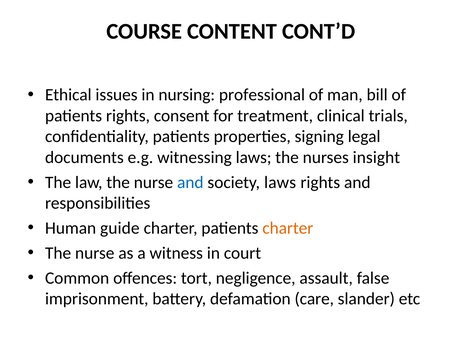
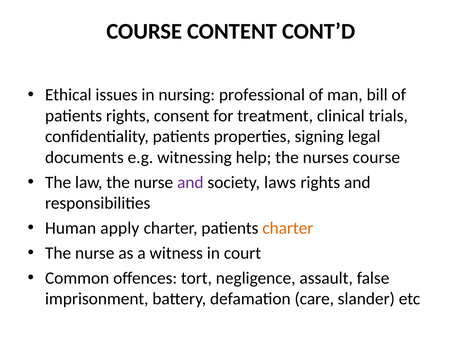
witnessing laws: laws -> help
nurses insight: insight -> course
and at (190, 182) colour: blue -> purple
guide: guide -> apply
